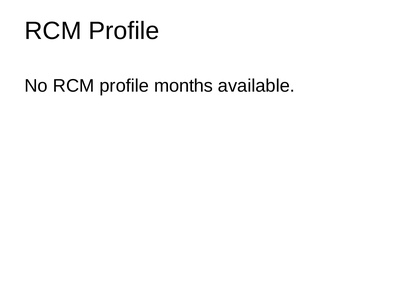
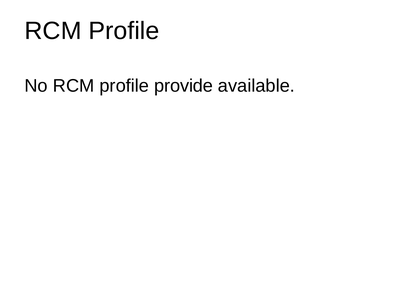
months: months -> provide
